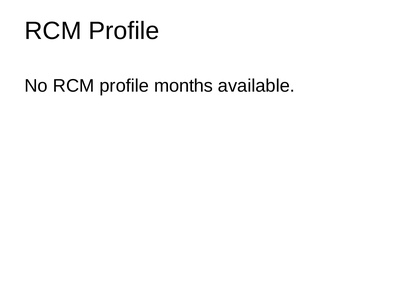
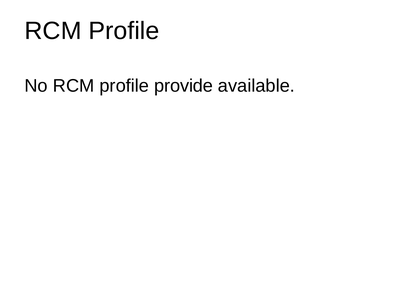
months: months -> provide
